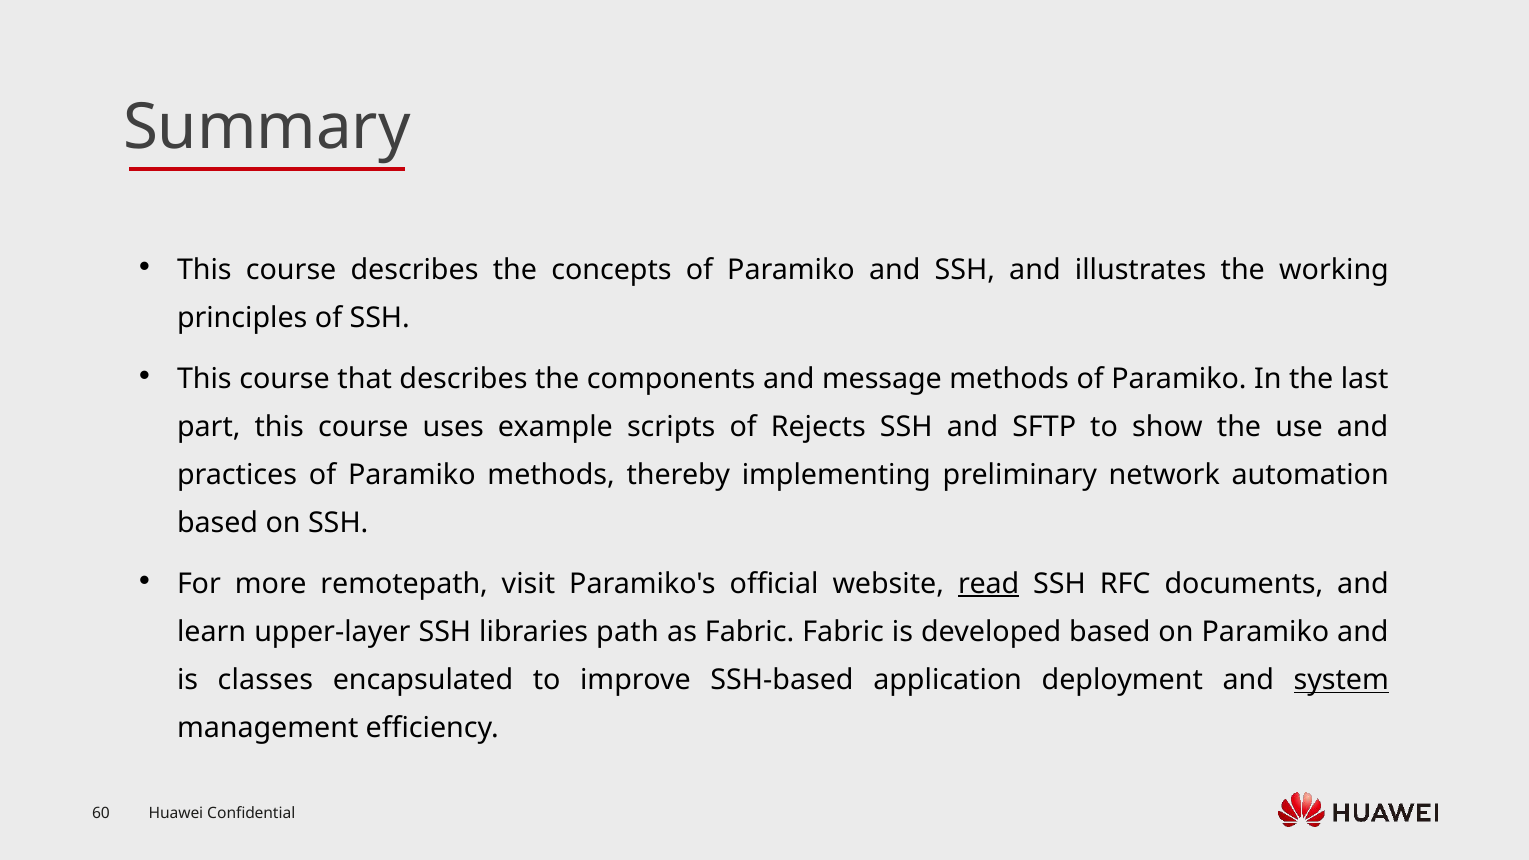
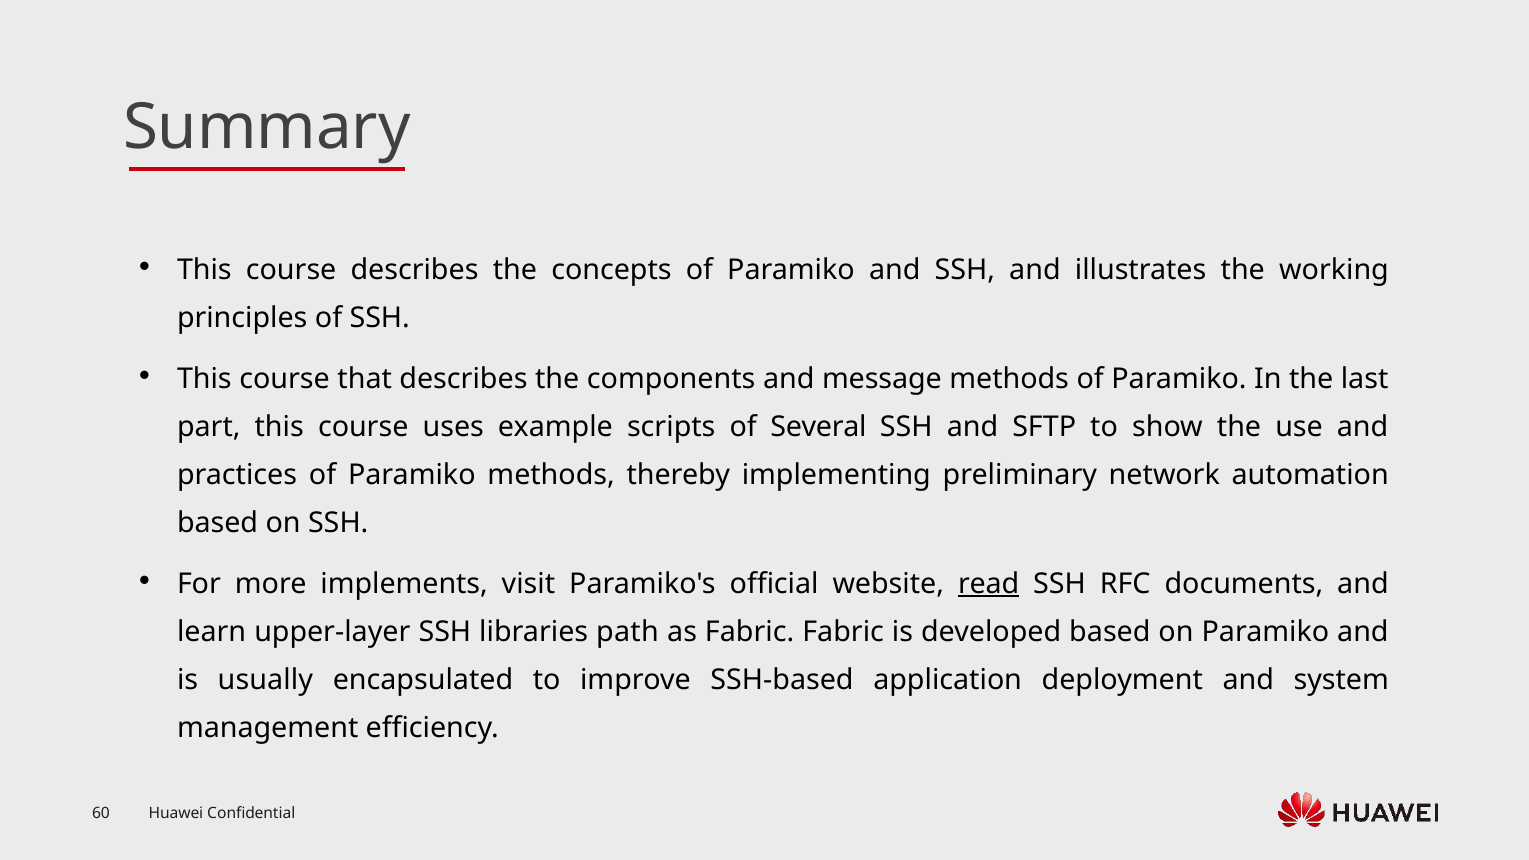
Rejects: Rejects -> Several
remotepath: remotepath -> implements
classes: classes -> usually
system underline: present -> none
